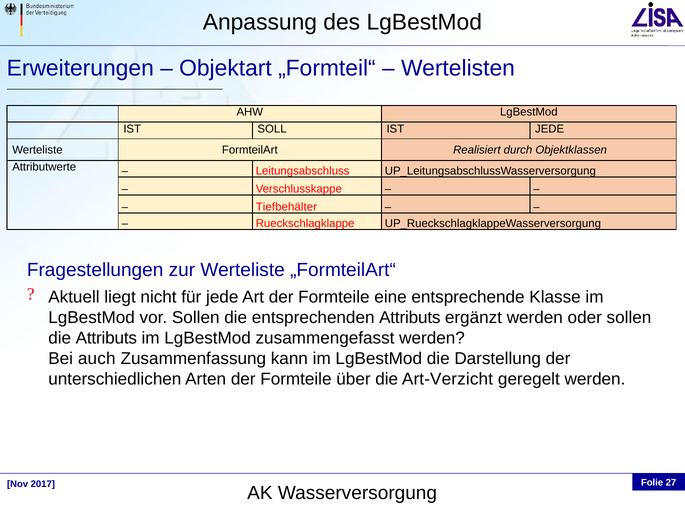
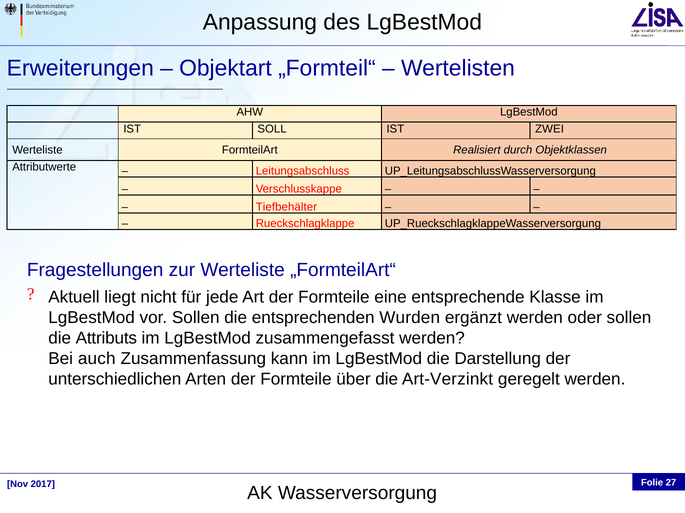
IST JEDE: JEDE -> ZWEI
entsprechenden Attributs: Attributs -> Wurden
Art-Verzicht: Art-Verzicht -> Art-Verzinkt
